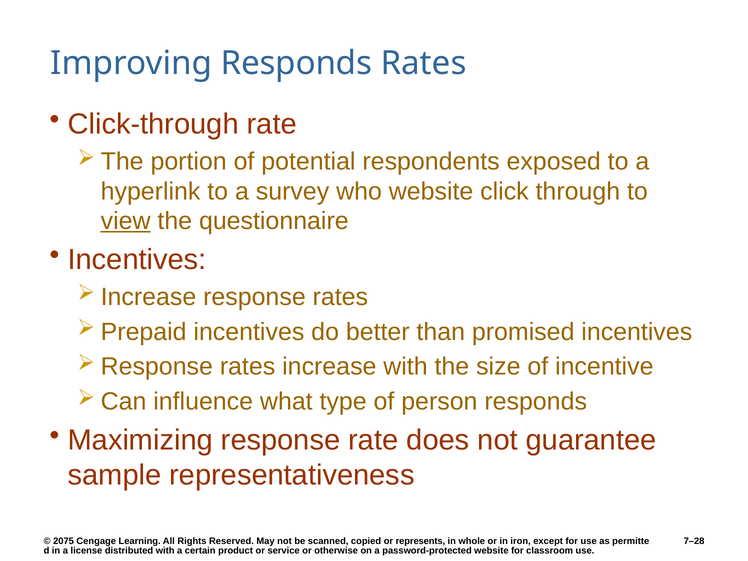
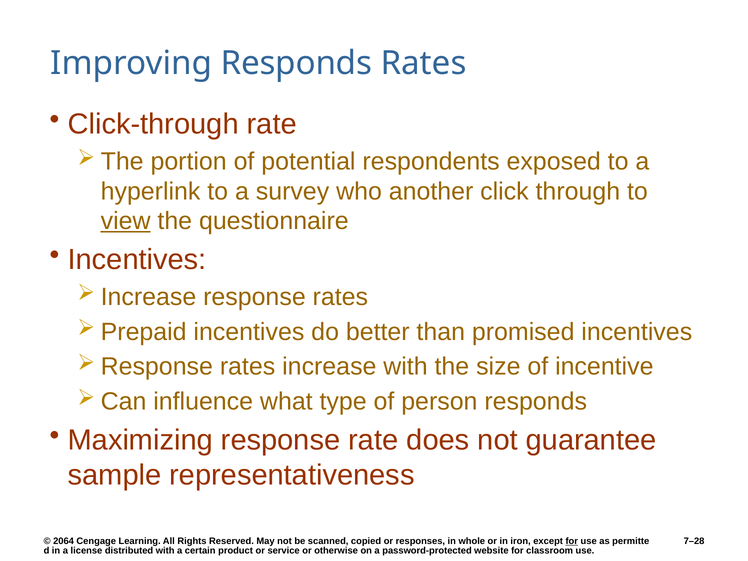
who website: website -> another
2075: 2075 -> 2064
represents: represents -> responses
for at (572, 541) underline: none -> present
